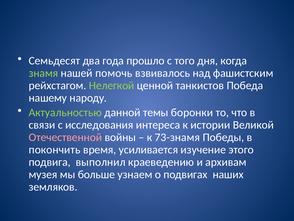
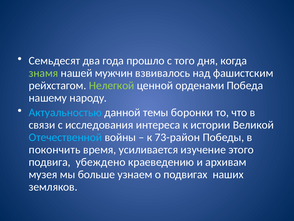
помочь: помочь -> мужчин
танкистов: танкистов -> орденами
Актуальностью colour: light green -> light blue
Отечественной colour: pink -> light blue
73-знамя: 73-знамя -> 73-район
выполнил: выполнил -> убеждено
